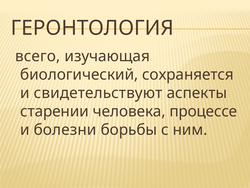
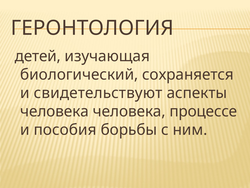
всего: всего -> детей
старении at (54, 111): старении -> человека
болезни: болезни -> пособия
